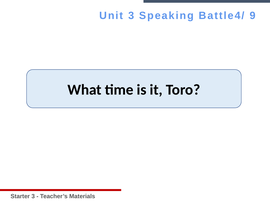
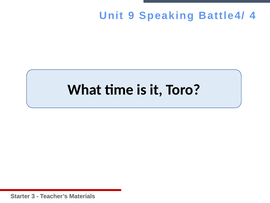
Unit 3: 3 -> 9
9: 9 -> 4
